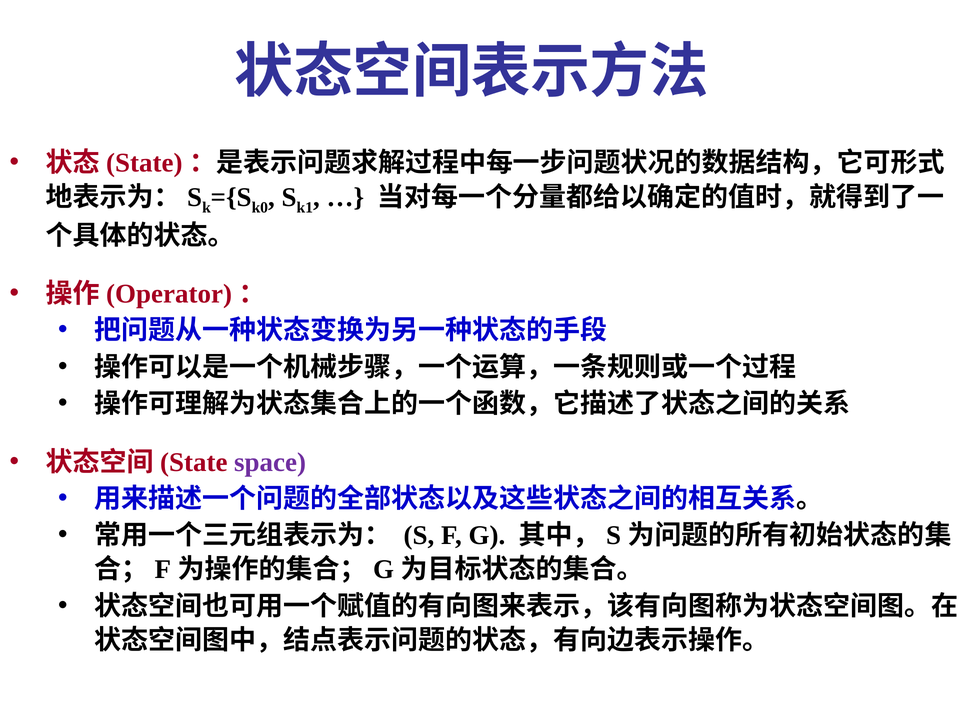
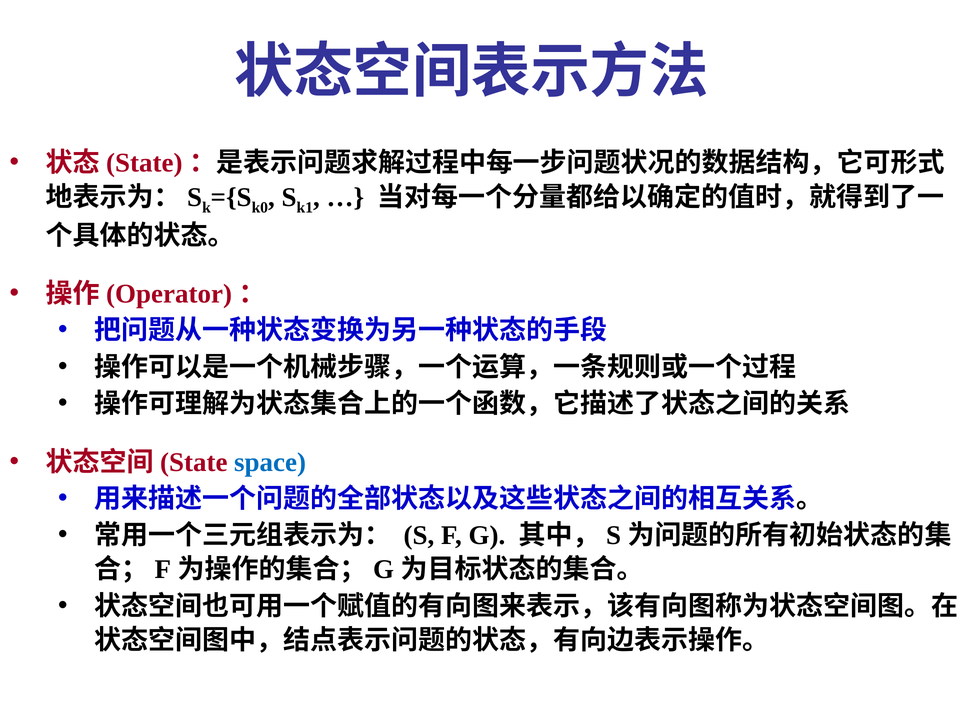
space colour: purple -> blue
